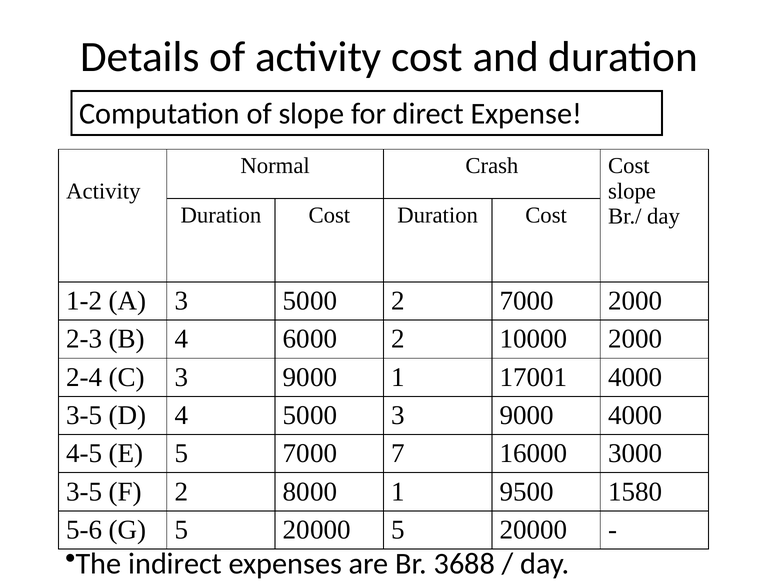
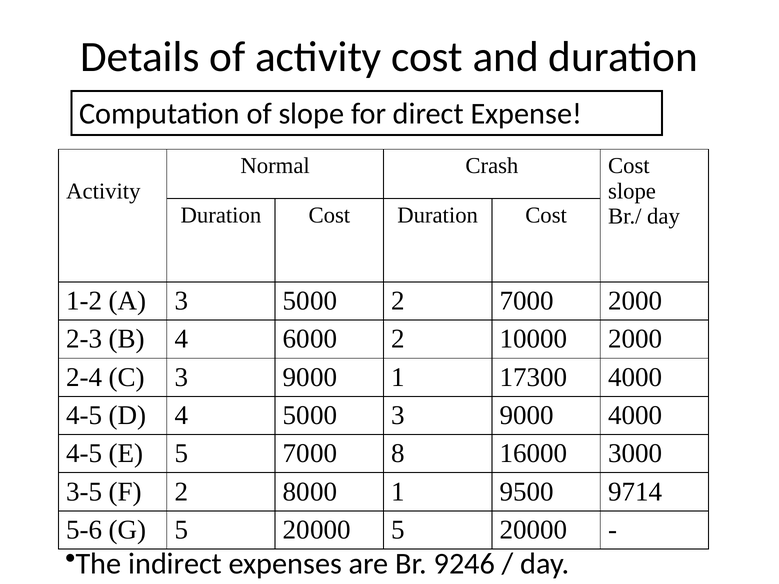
17001: 17001 -> 17300
3-5 at (84, 415): 3-5 -> 4-5
7: 7 -> 8
1580: 1580 -> 9714
3688: 3688 -> 9246
